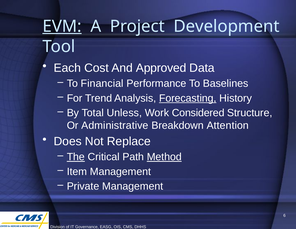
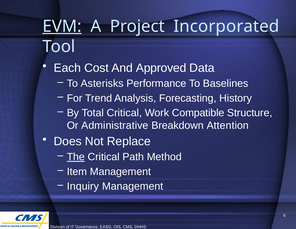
Development: Development -> Incorporated
Financial: Financial -> Asterisks
Forecasting underline: present -> none
Total Unless: Unless -> Critical
Considered: Considered -> Compatible
Method underline: present -> none
Private: Private -> Inquiry
